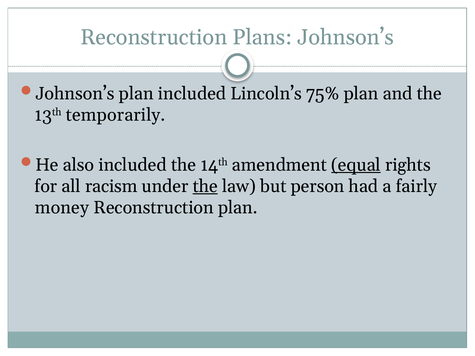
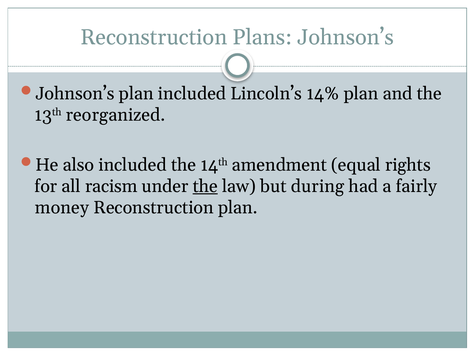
75%: 75% -> 14%
temporarily: temporarily -> reorganized
equal underline: present -> none
person: person -> during
